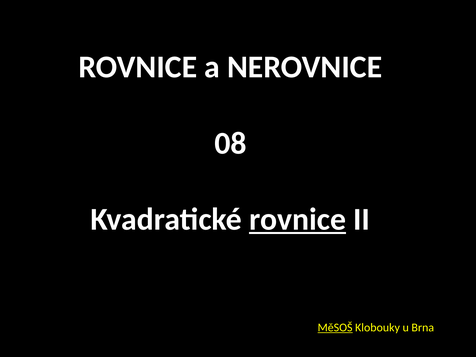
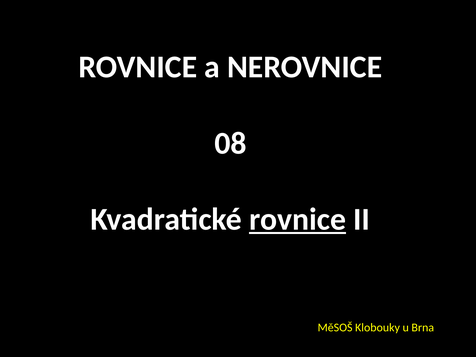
MěSOŠ underline: present -> none
